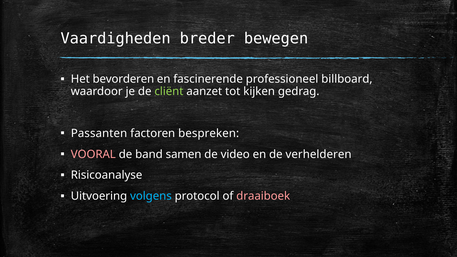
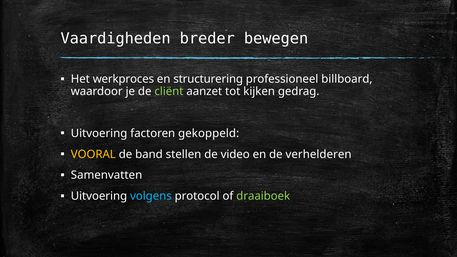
bevorderen: bevorderen -> werkproces
fascinerende: fascinerende -> structurering
Passanten at (99, 133): Passanten -> Uitvoering
bespreken: bespreken -> gekoppeld
VOORAL colour: pink -> yellow
samen: samen -> stellen
Risicoanalyse: Risicoanalyse -> Samenvatten
draaiboek colour: pink -> light green
